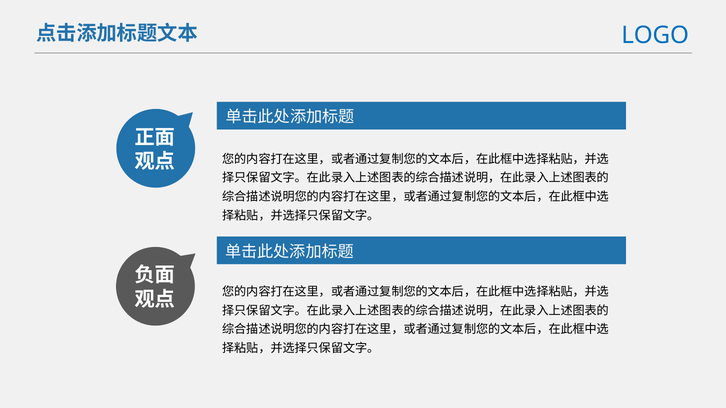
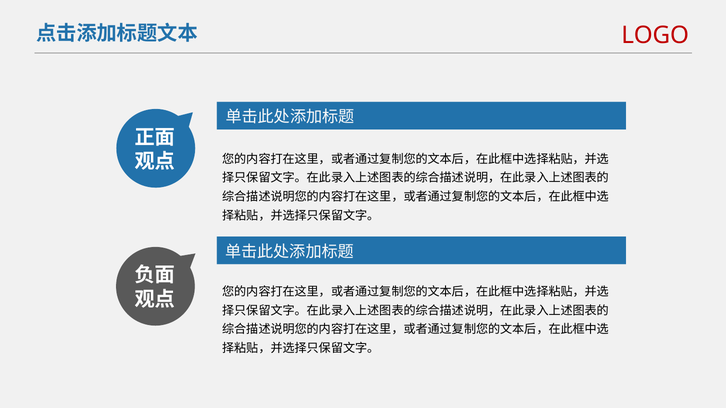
LOGO colour: blue -> red
